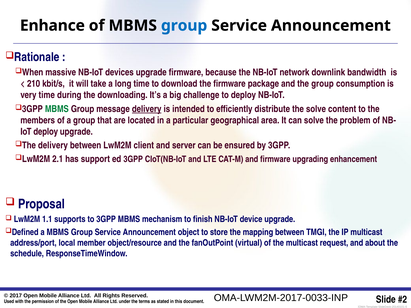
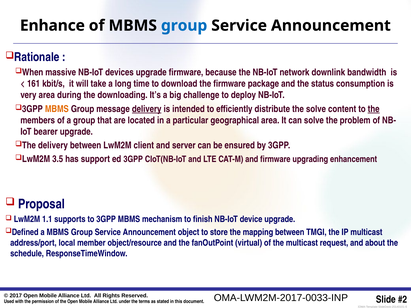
210: 210 -> 161
the group: group -> status
very time: time -> area
MBMS at (57, 109) colour: green -> orange
the at (374, 109) underline: none -> present
deploy at (46, 132): deploy -> bearer
2.1: 2.1 -> 3.5
